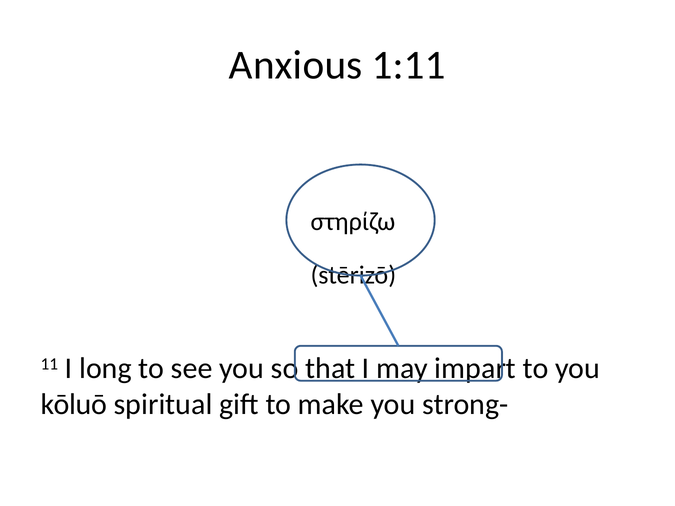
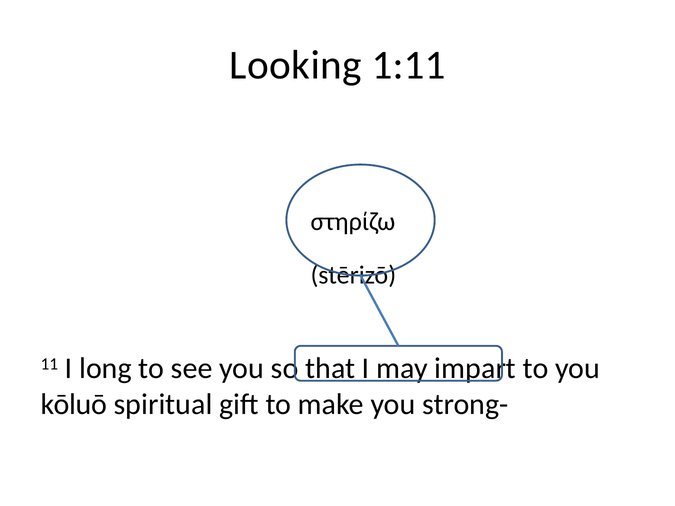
Anxious: Anxious -> Looking
